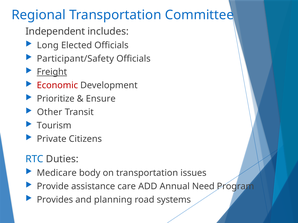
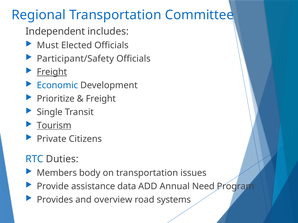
Long: Long -> Must
Economic colour: red -> blue
Ensure at (101, 99): Ensure -> Freight
Other: Other -> Single
Tourism underline: none -> present
Medicare: Medicare -> Members
care: care -> data
planning: planning -> overview
